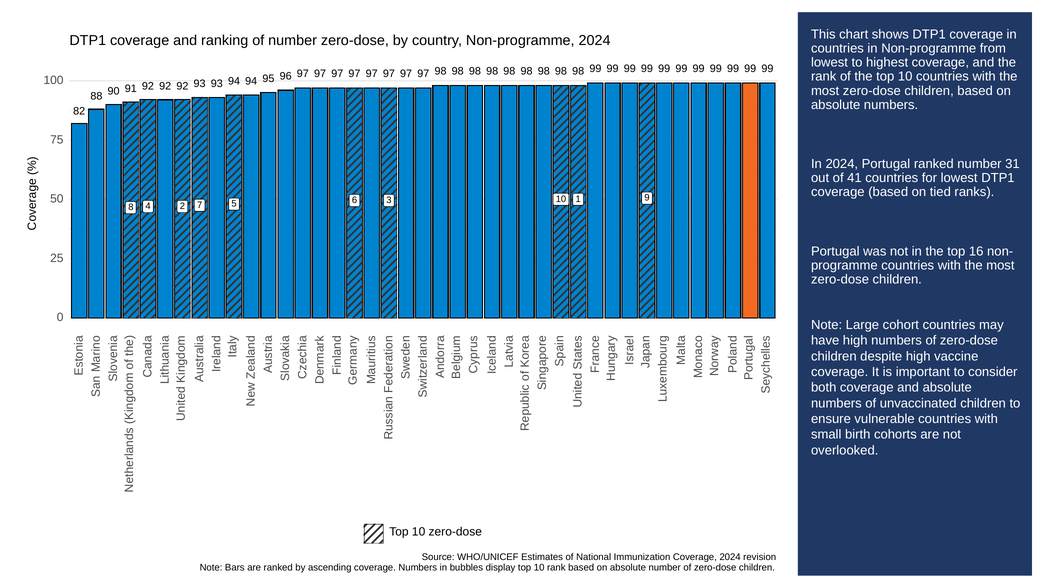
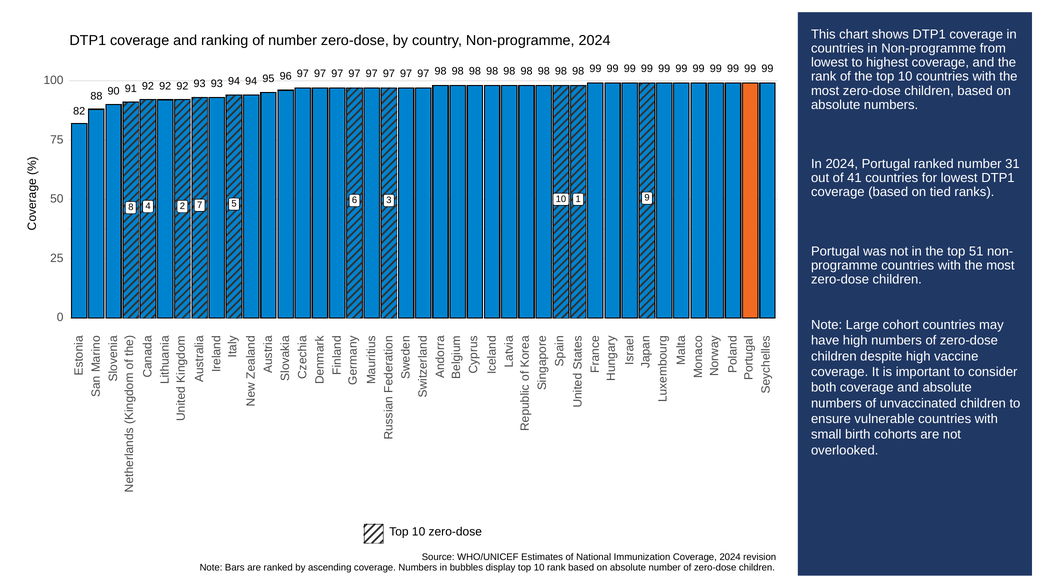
16: 16 -> 51
